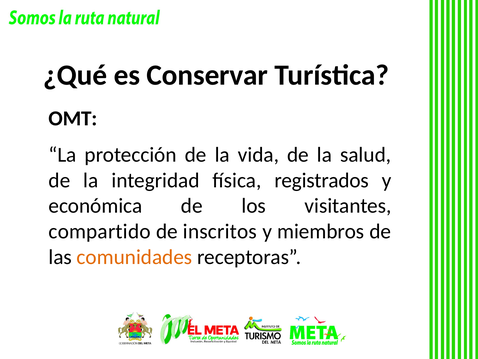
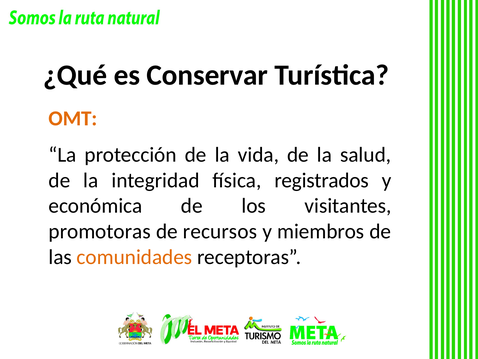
OMT colour: black -> orange
compartido: compartido -> promotoras
inscritos: inscritos -> recursos
